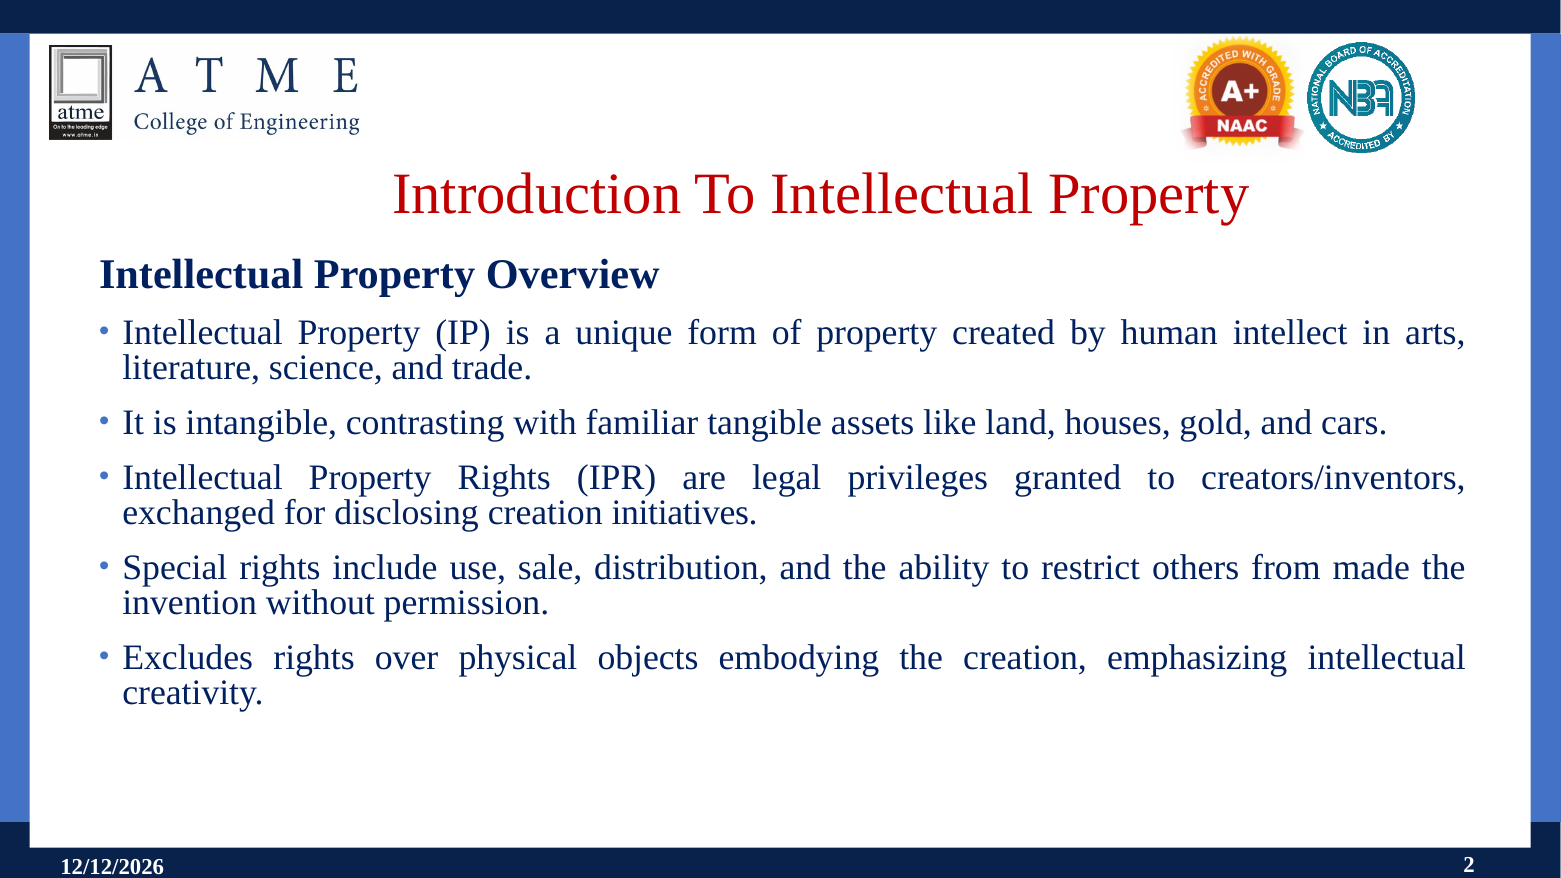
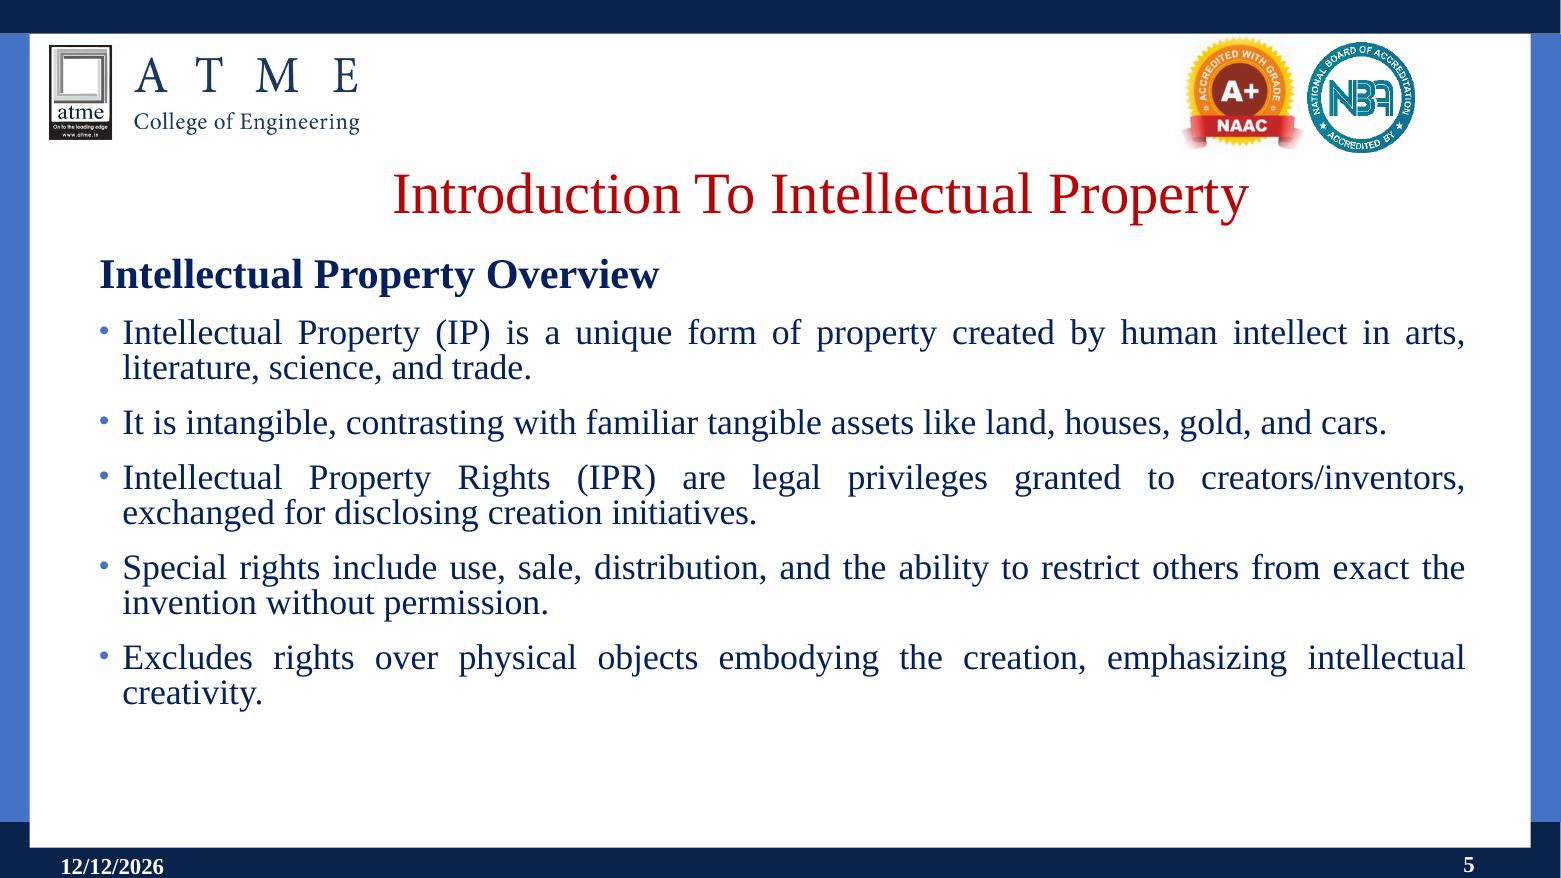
made: made -> exact
2: 2 -> 5
